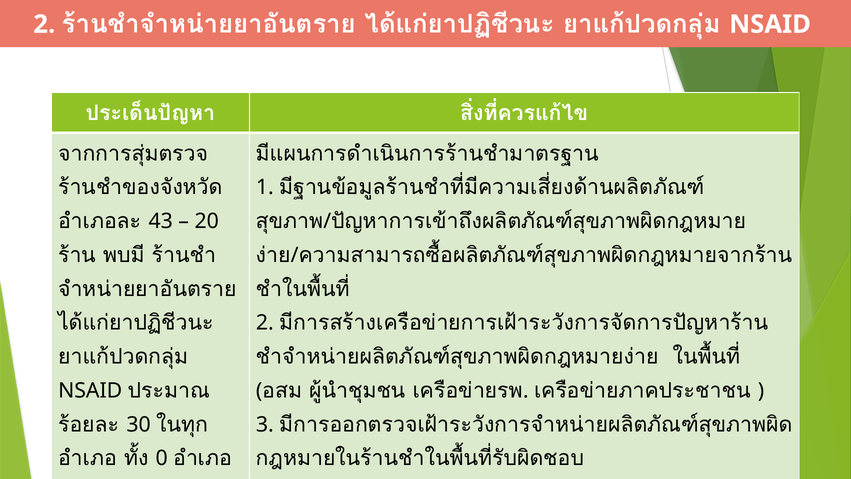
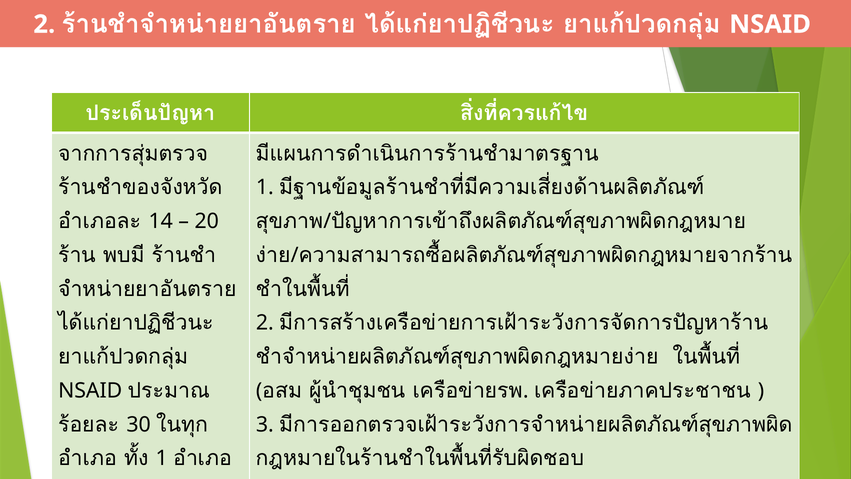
43: 43 -> 14
0 at (162, 458): 0 -> 1
